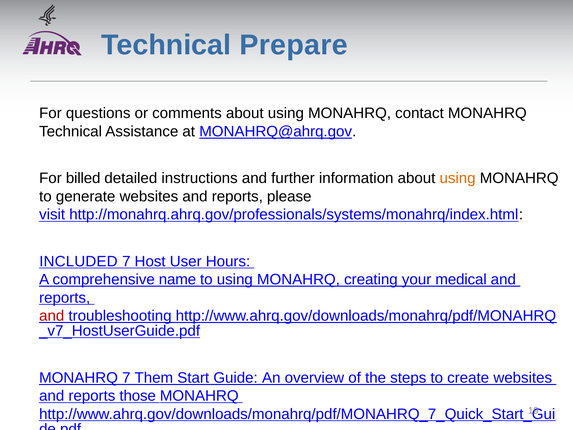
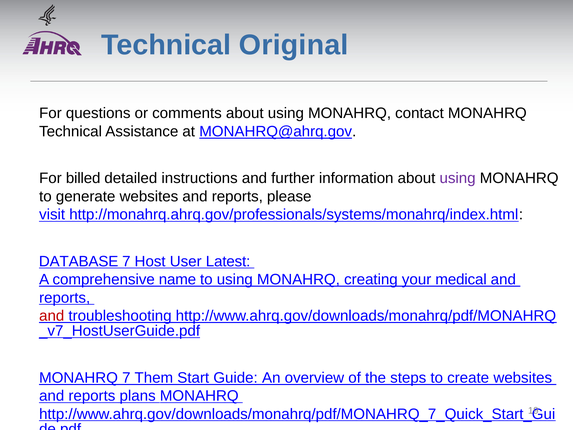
Prepare: Prepare -> Original
using at (458, 178) colour: orange -> purple
INCLUDED: INCLUDED -> DATABASE
Hours: Hours -> Latest
those: those -> plans
